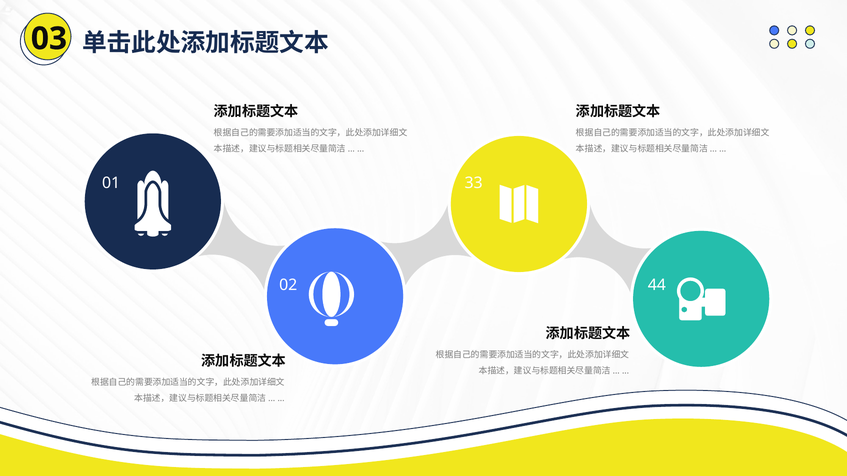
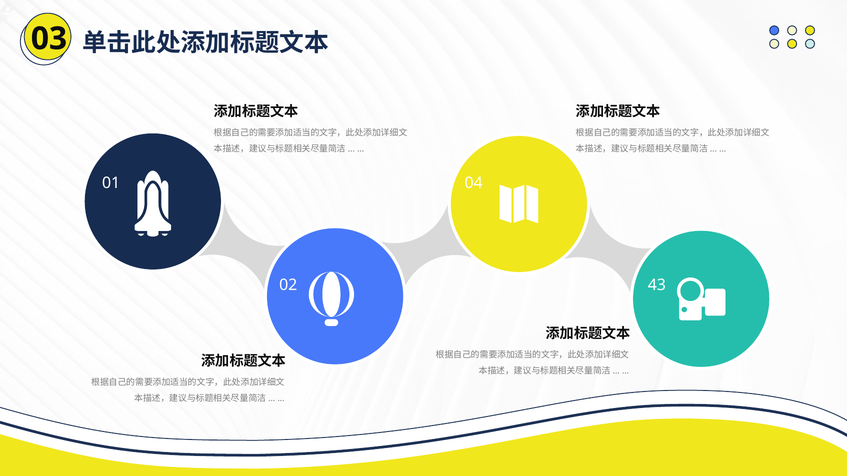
33: 33 -> 04
44: 44 -> 43
